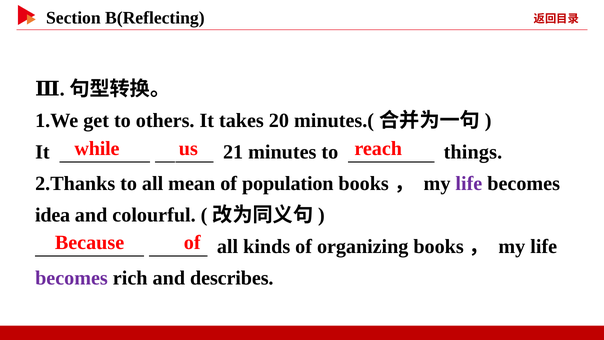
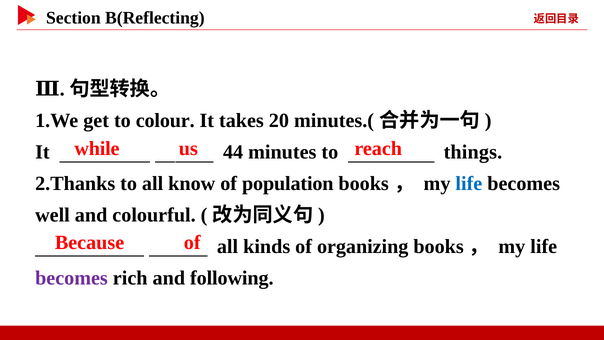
others: others -> colour
21: 21 -> 44
mean: mean -> know
life at (469, 183) colour: purple -> blue
idea: idea -> well
describes: describes -> following
